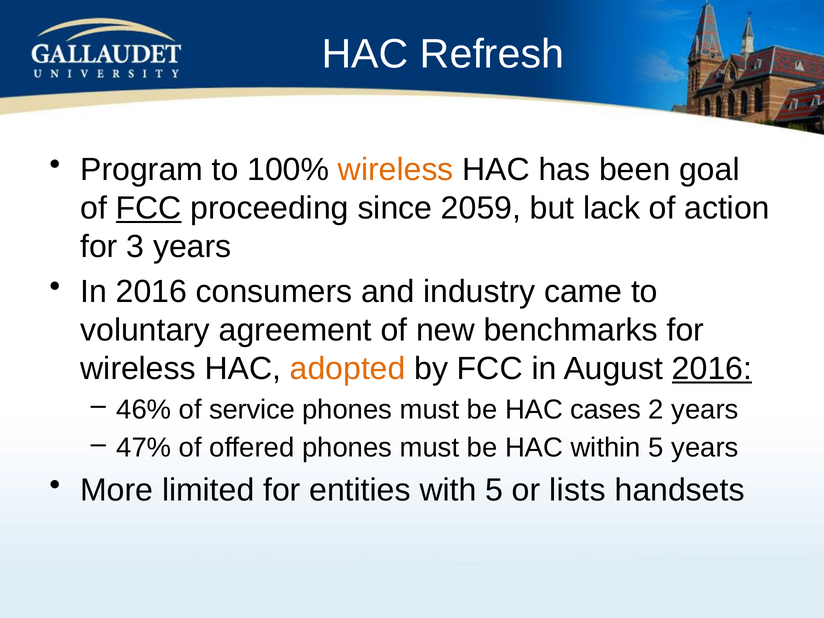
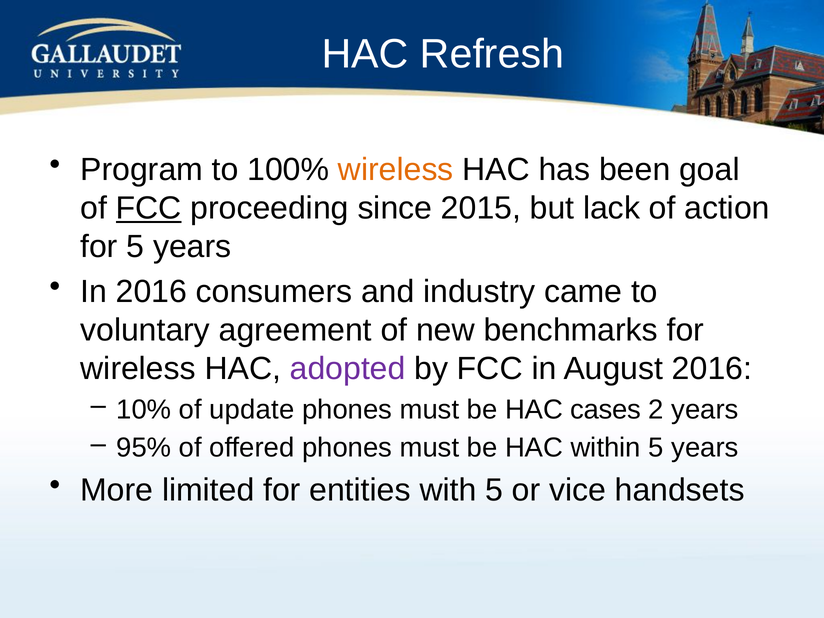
2059: 2059 -> 2015
for 3: 3 -> 5
adopted colour: orange -> purple
2016 at (712, 369) underline: present -> none
46%: 46% -> 10%
service: service -> update
47%: 47% -> 95%
lists: lists -> vice
